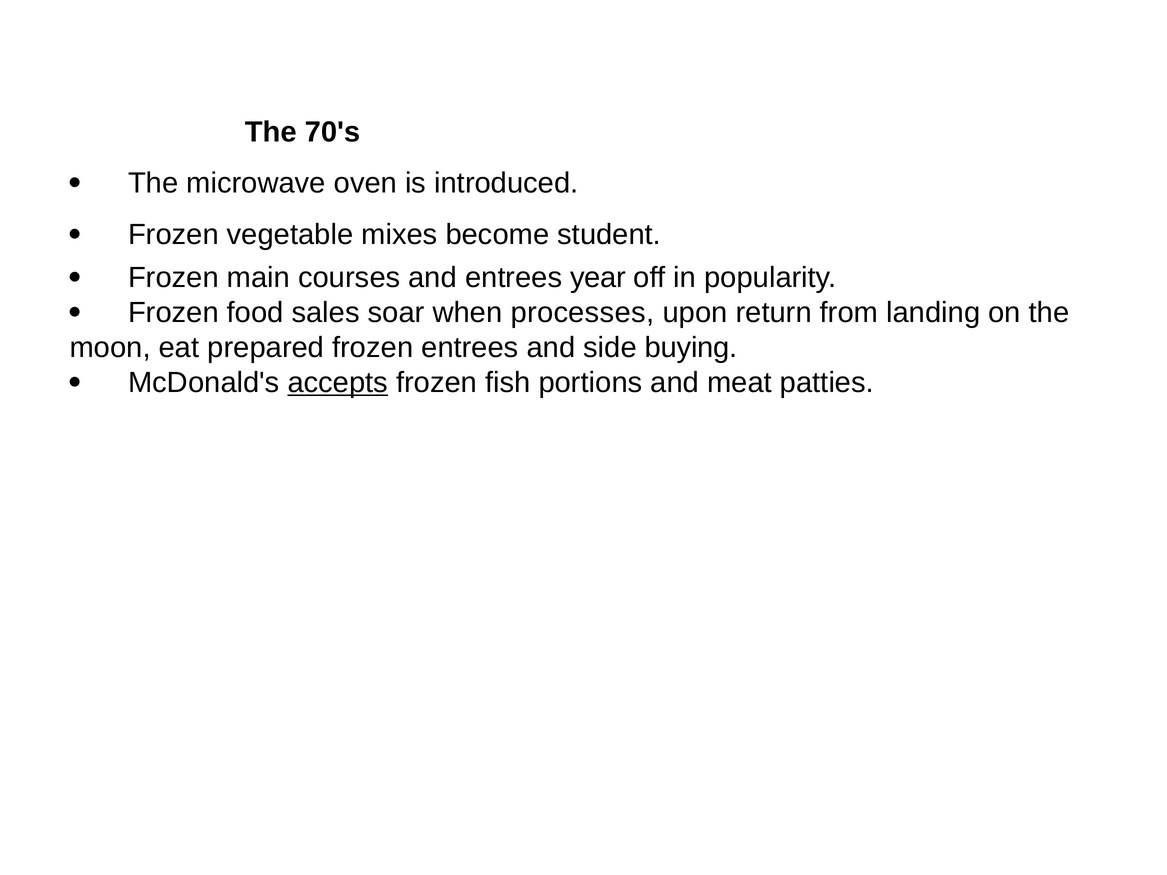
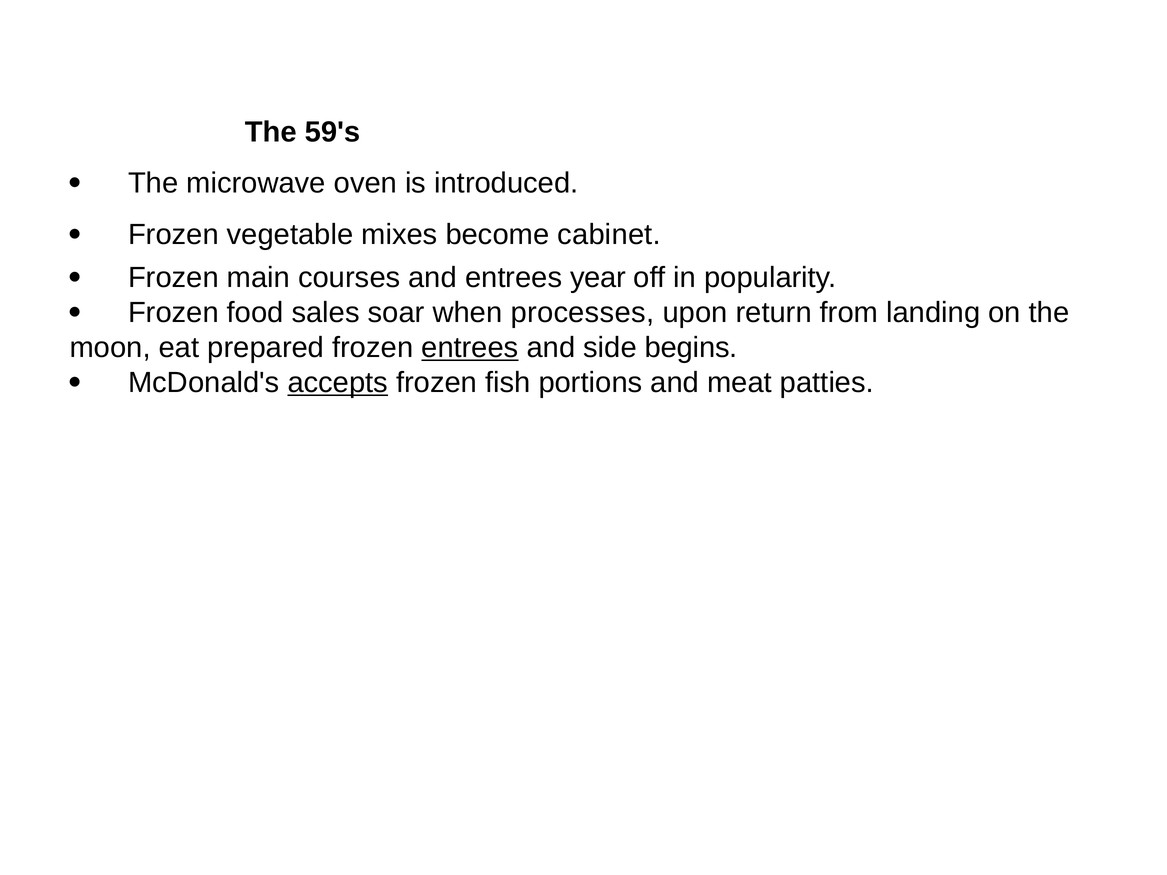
70's: 70's -> 59's
student: student -> cabinet
entrees at (470, 348) underline: none -> present
buying: buying -> begins
